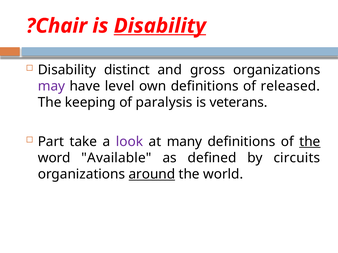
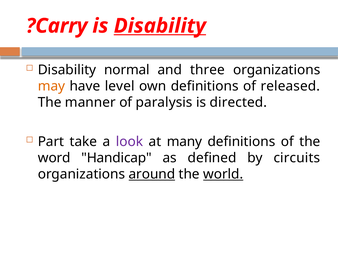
Chair: Chair -> Carry
distinct: distinct -> normal
gross: gross -> three
may colour: purple -> orange
keeping: keeping -> manner
veterans: veterans -> directed
the at (310, 142) underline: present -> none
Available: Available -> Handicap
world underline: none -> present
